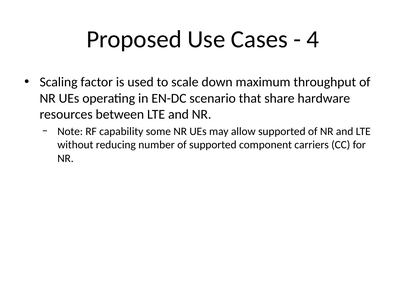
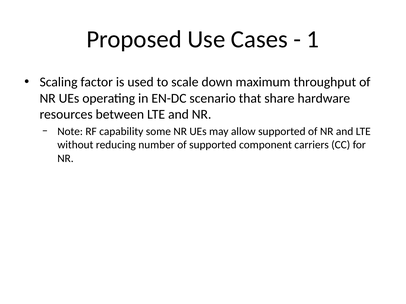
4: 4 -> 1
